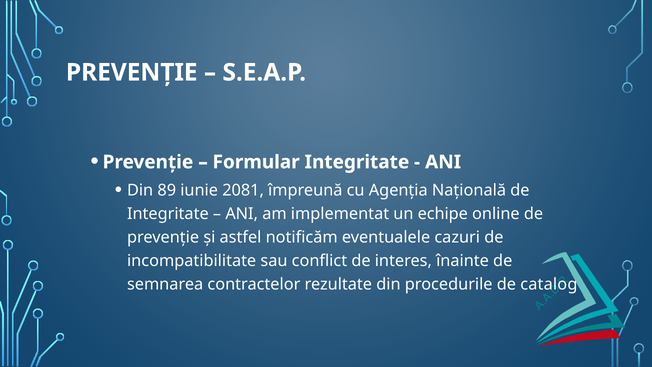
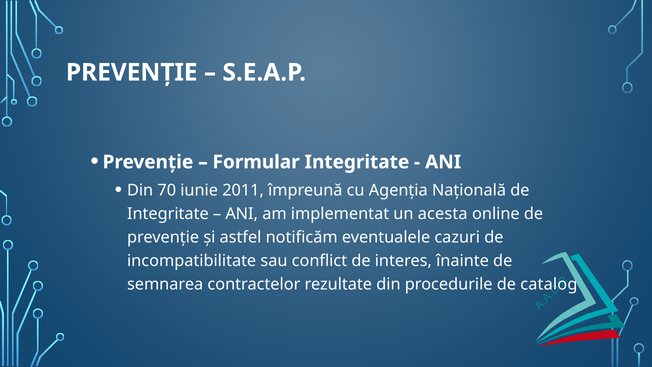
89: 89 -> 70
2081: 2081 -> 2011
echipe: echipe -> acesta
